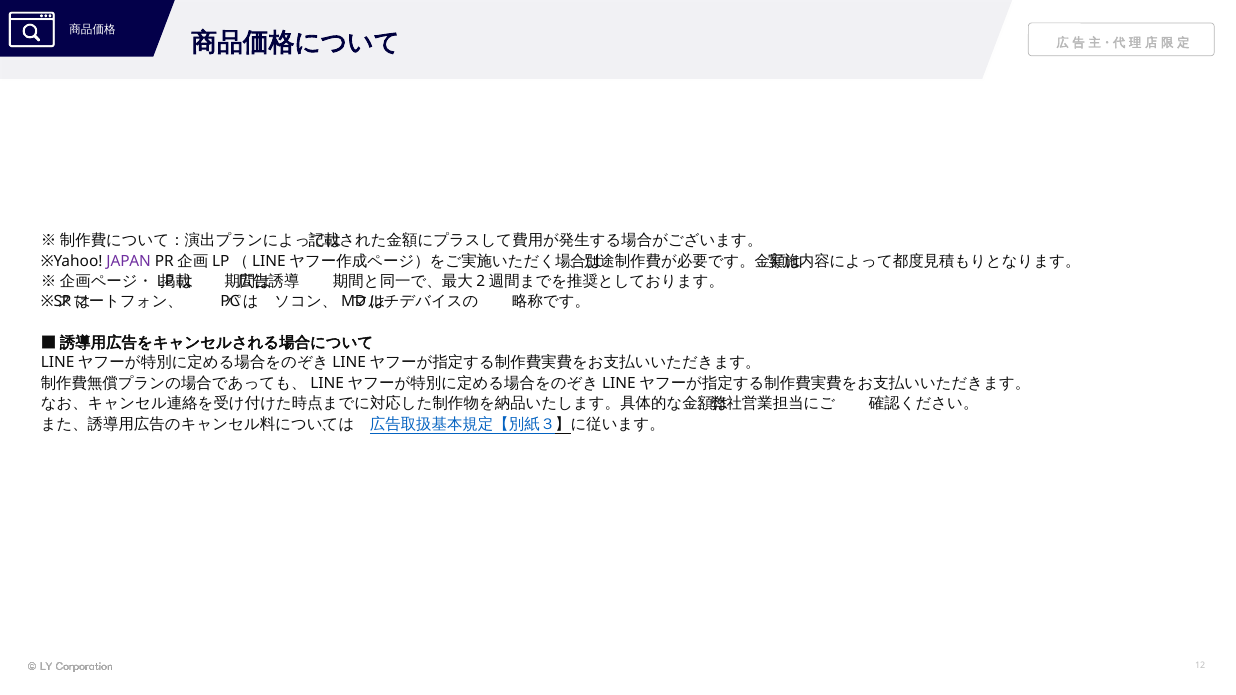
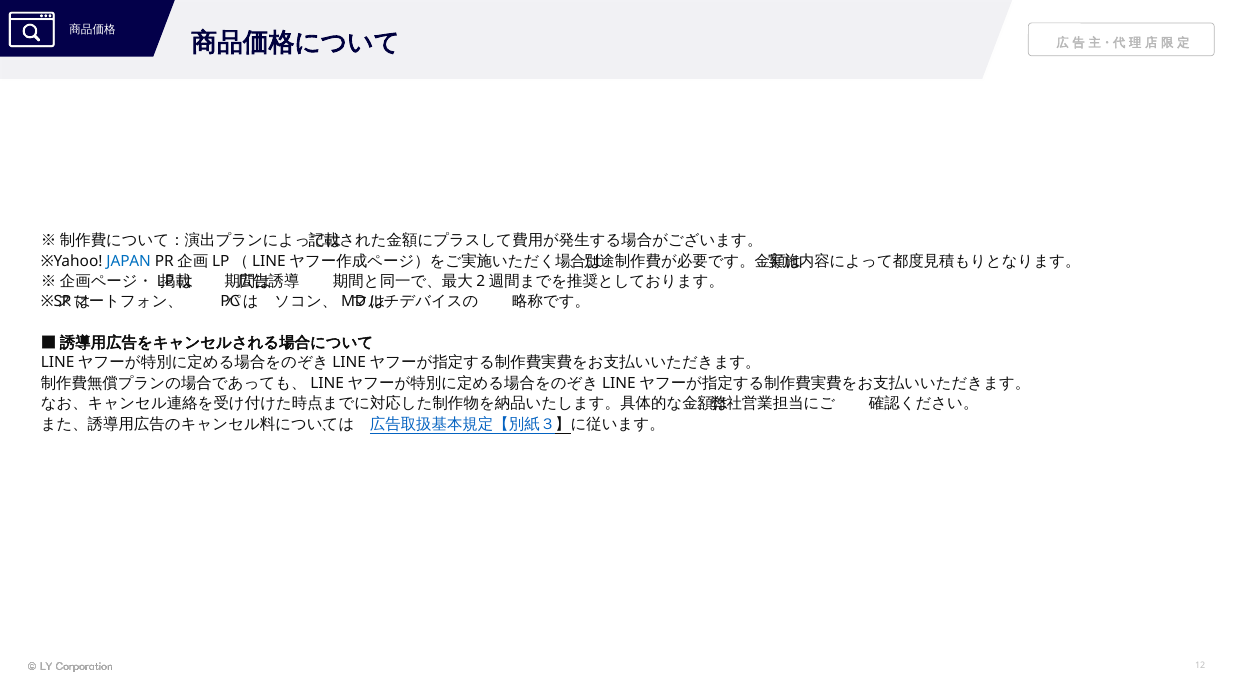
JAPAN colour: purple -> blue
